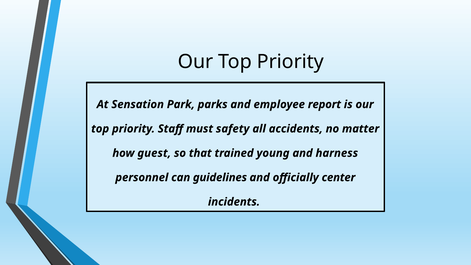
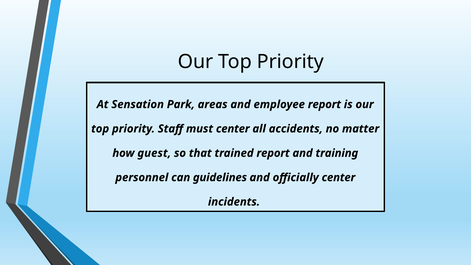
parks: parks -> areas
must safety: safety -> center
trained young: young -> report
harness: harness -> training
